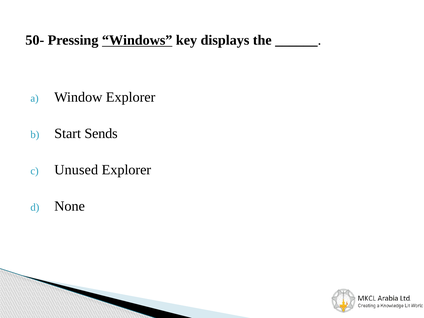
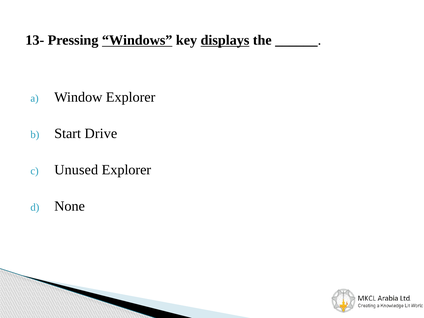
50-: 50- -> 13-
displays underline: none -> present
Sends: Sends -> Drive
